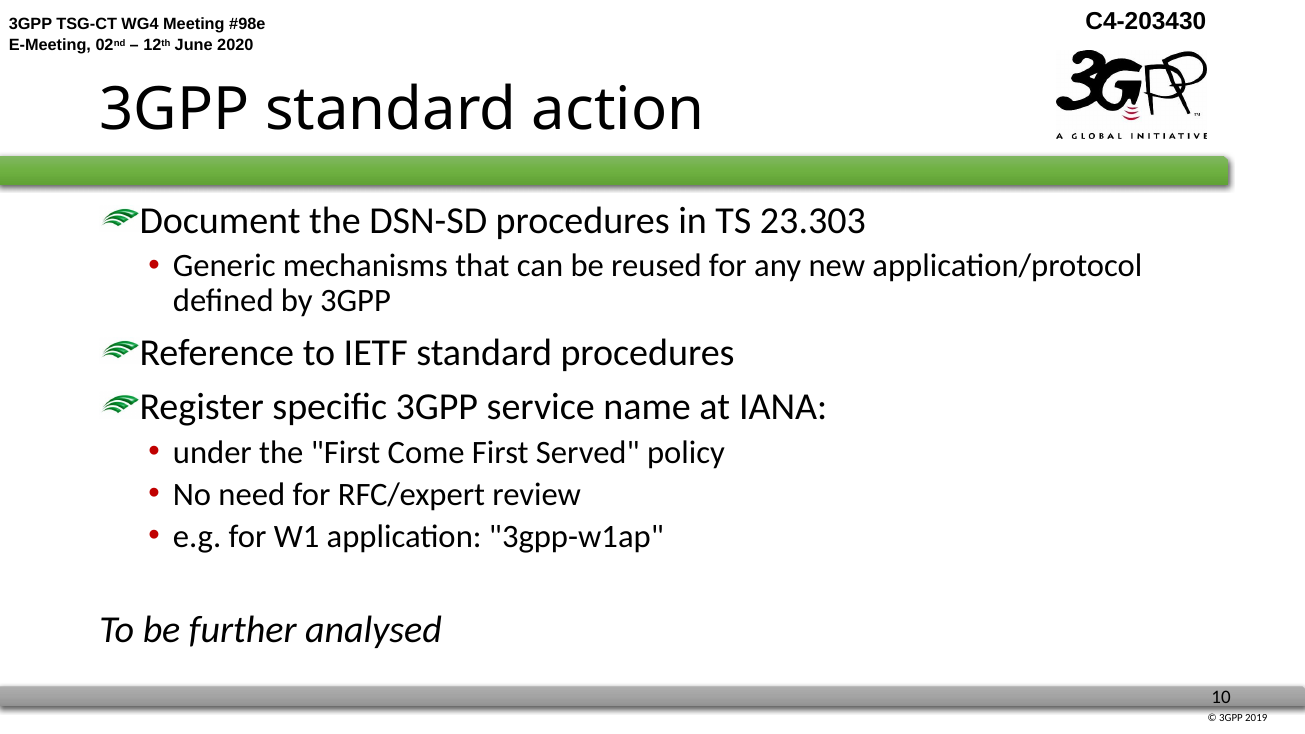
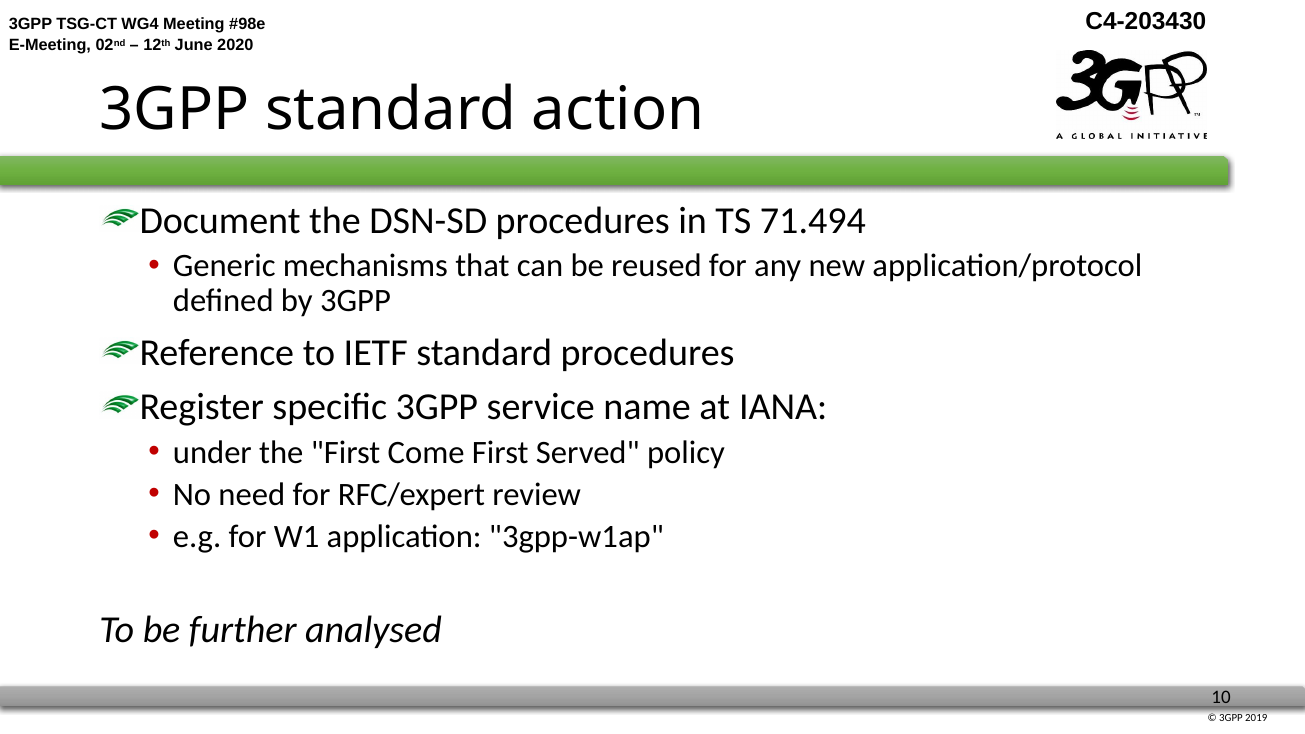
23.303: 23.303 -> 71.494
